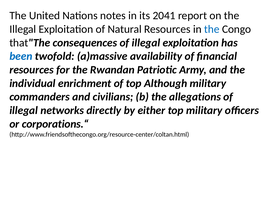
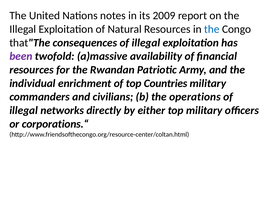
2041: 2041 -> 2009
been colour: blue -> purple
Although: Although -> Countries
allegations: allegations -> operations
